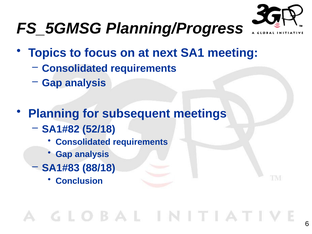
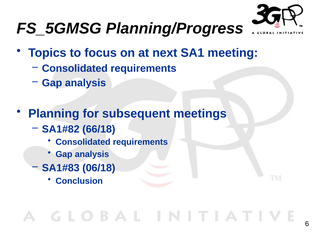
52/18: 52/18 -> 66/18
88/18: 88/18 -> 06/18
